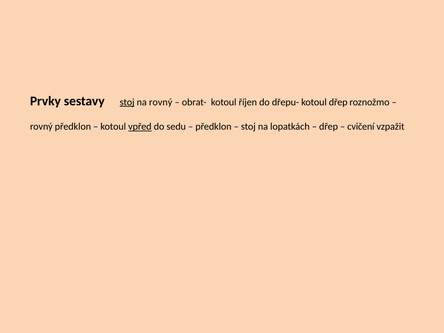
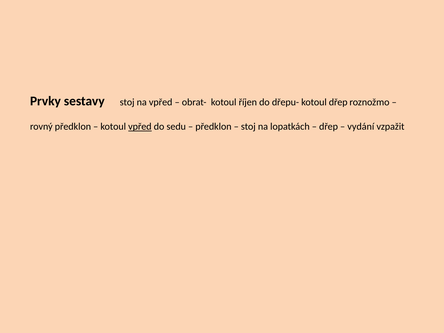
stoj at (127, 102) underline: present -> none
na rovný: rovný -> vpřed
cvičení: cvičení -> vydání
